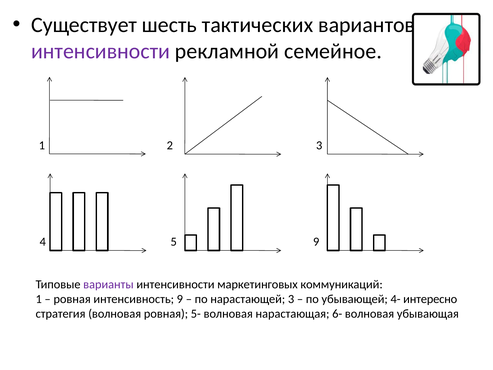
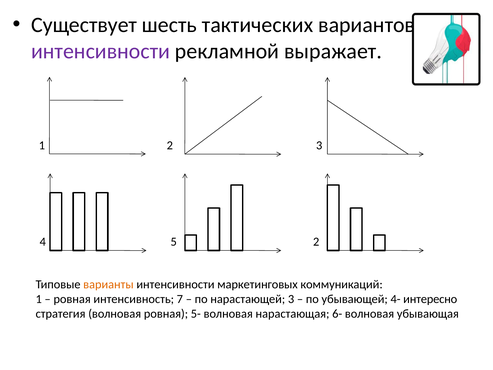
семейное: семейное -> выражает
5 9: 9 -> 2
варианты colour: purple -> orange
интенсивность 9: 9 -> 7
